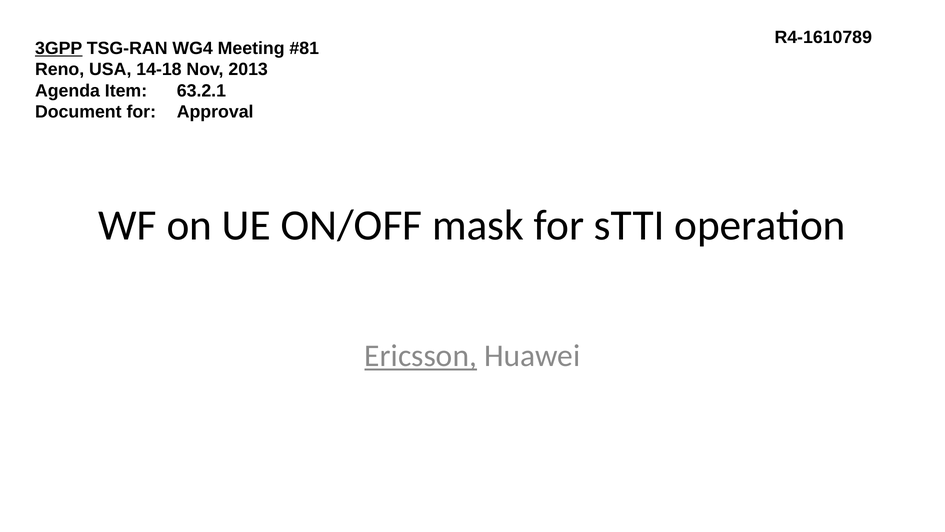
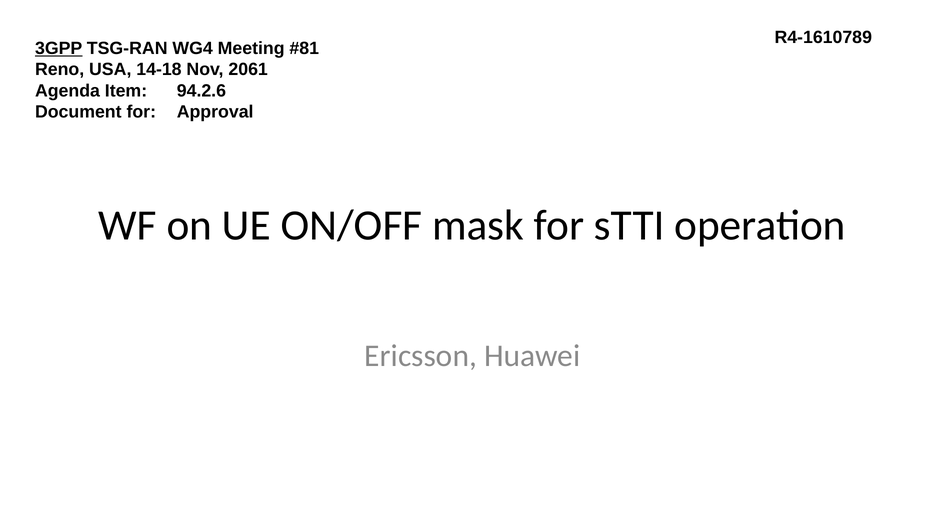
2013: 2013 -> 2061
63.2.1: 63.2.1 -> 94.2.6
Ericsson underline: present -> none
